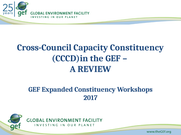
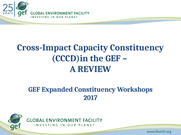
Cross-Council: Cross-Council -> Cross-Impact
